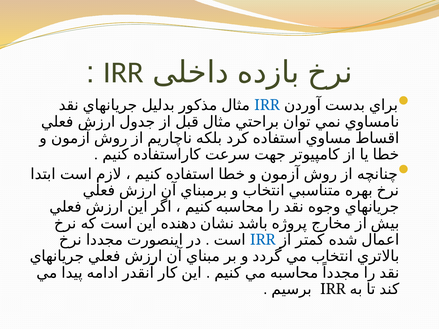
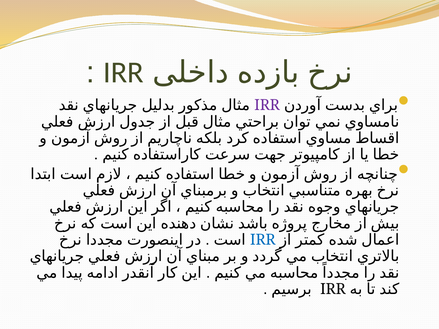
IRR at (267, 105) colour: blue -> purple
